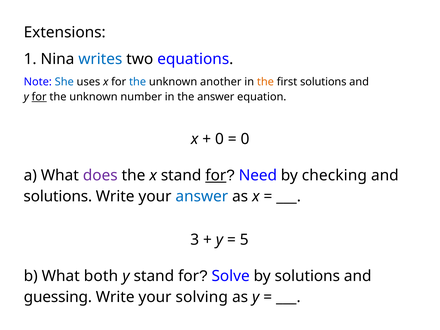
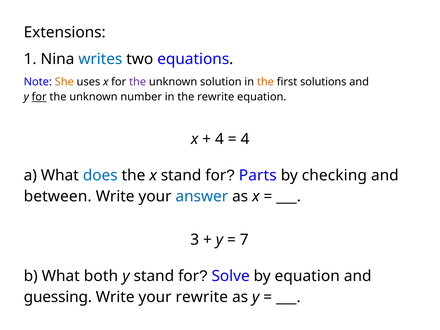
She colour: blue -> orange
the at (138, 82) colour: blue -> purple
another: another -> solution
the answer: answer -> rewrite
0 at (219, 139): 0 -> 4
0 at (245, 139): 0 -> 4
does colour: purple -> blue
for at (216, 175) underline: present -> none
Need: Need -> Parts
solutions at (58, 197): solutions -> between
5: 5 -> 7
by solutions: solutions -> equation
your solving: solving -> rewrite
